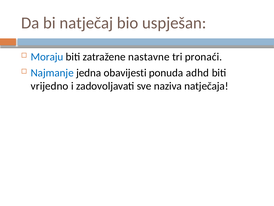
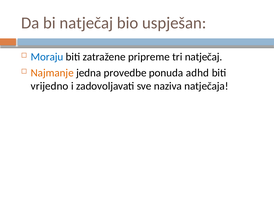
nastavne: nastavne -> pripreme
tri pronaći: pronaći -> natječaj
Najmanje colour: blue -> orange
obavijesti: obavijesti -> provedbe
